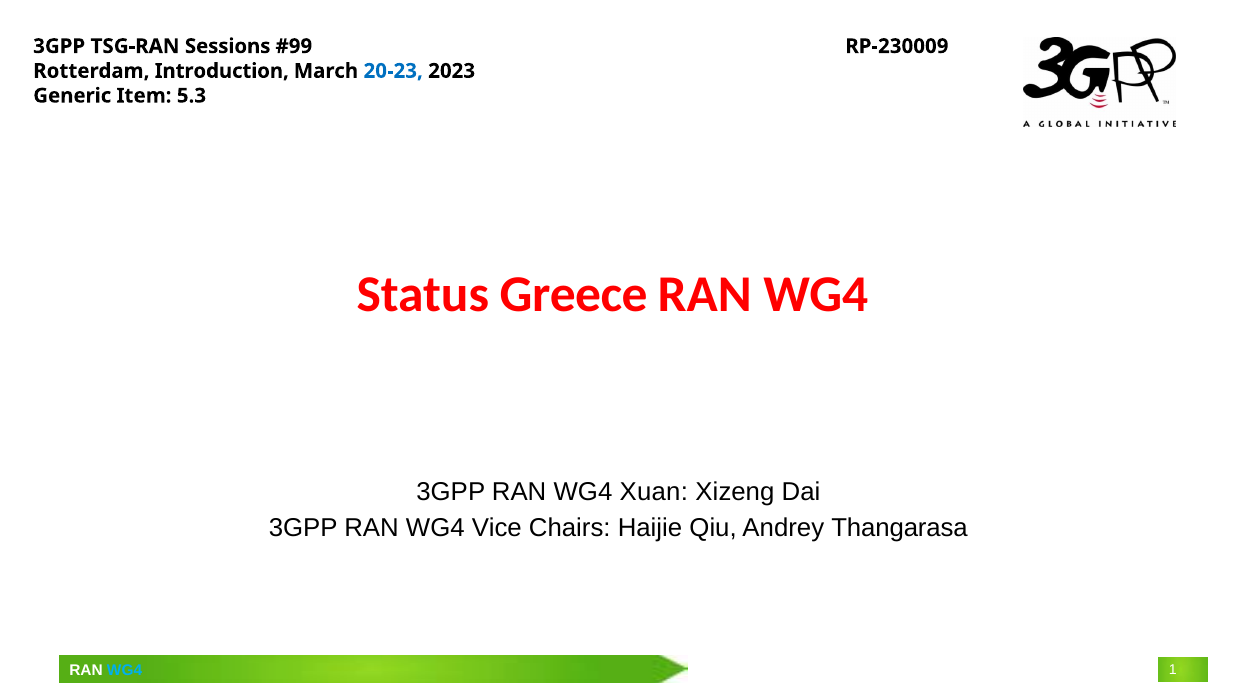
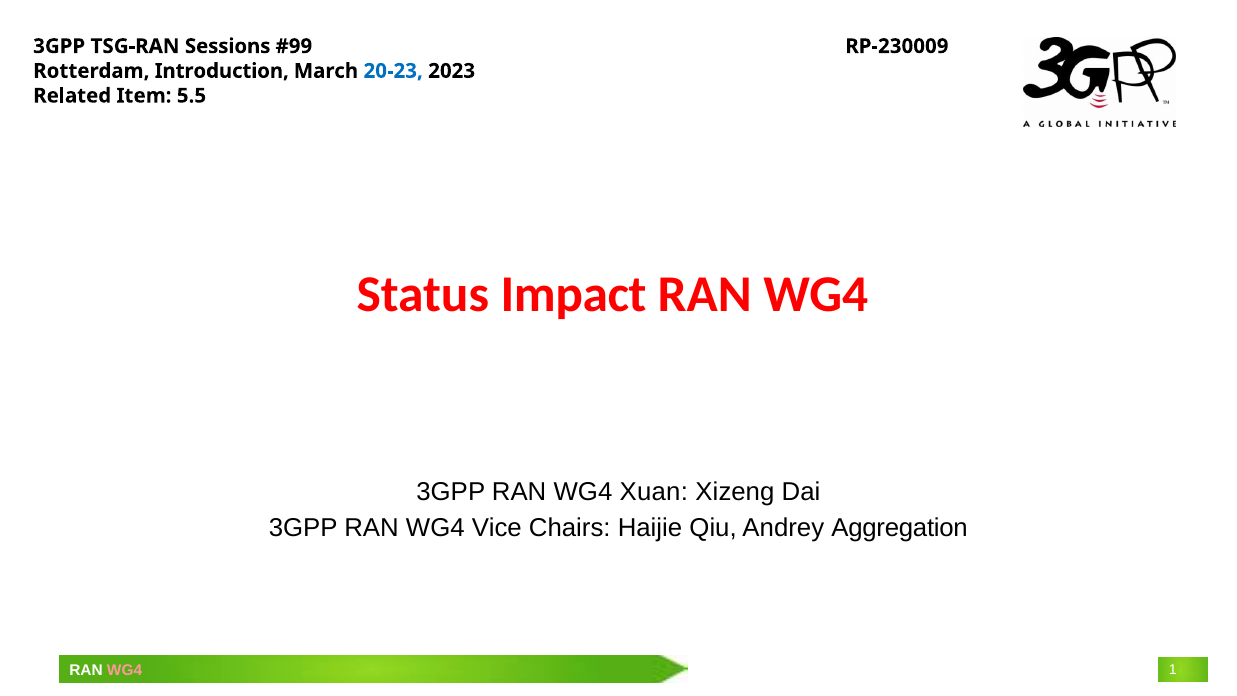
Generic: Generic -> Related
5.3: 5.3 -> 5.5
Greece: Greece -> Impact
Thangarasa: Thangarasa -> Aggregation
WG4 at (125, 670) colour: light blue -> pink
